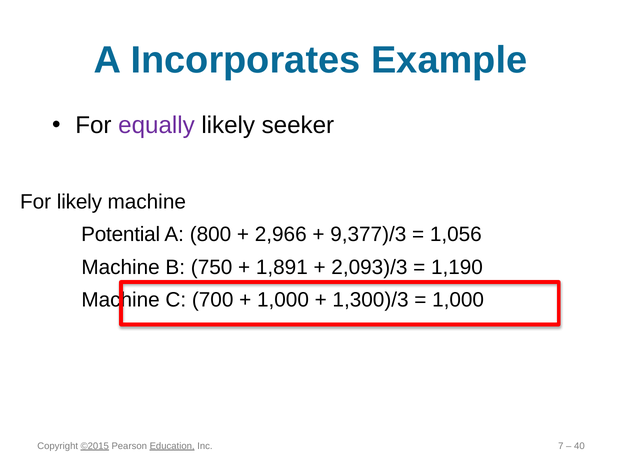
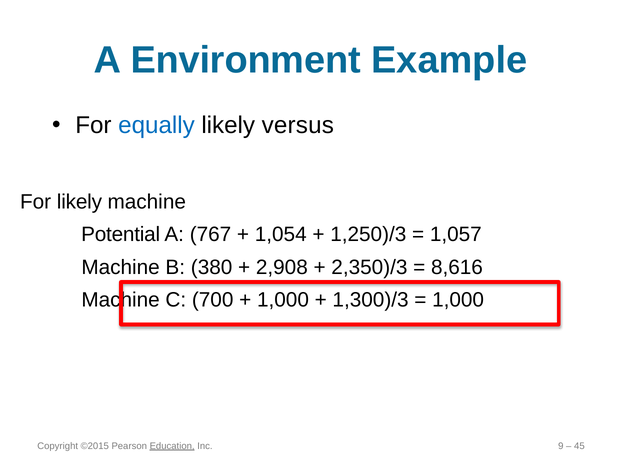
Incorporates: Incorporates -> Environment
equally colour: purple -> blue
seeker: seeker -> versus
800: 800 -> 767
2,966: 2,966 -> 1,054
9,377)/3: 9,377)/3 -> 1,250)/3
1,056: 1,056 -> 1,057
750: 750 -> 380
1,891: 1,891 -> 2,908
2,093)/3: 2,093)/3 -> 2,350)/3
1,190: 1,190 -> 8,616
©2015 underline: present -> none
7: 7 -> 9
40: 40 -> 45
